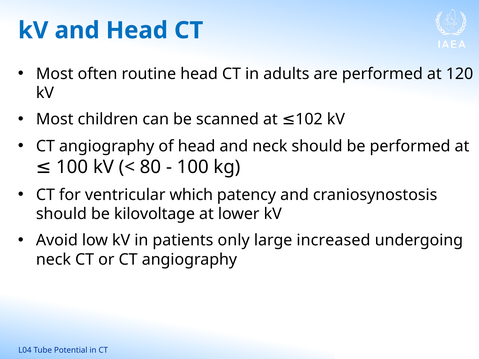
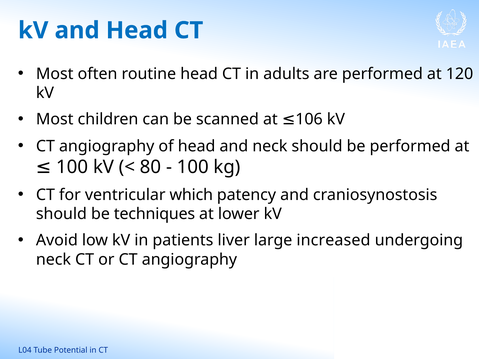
102: 102 -> 106
kilovoltage: kilovoltage -> techniques
only: only -> liver
